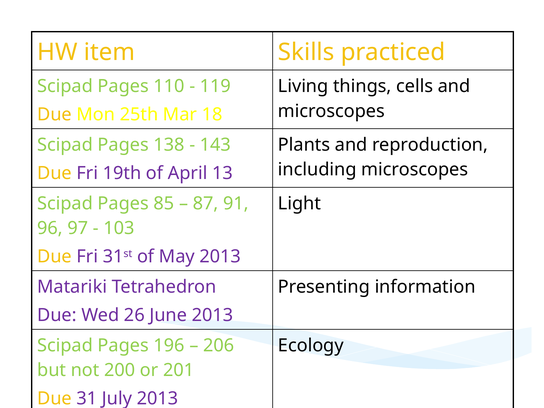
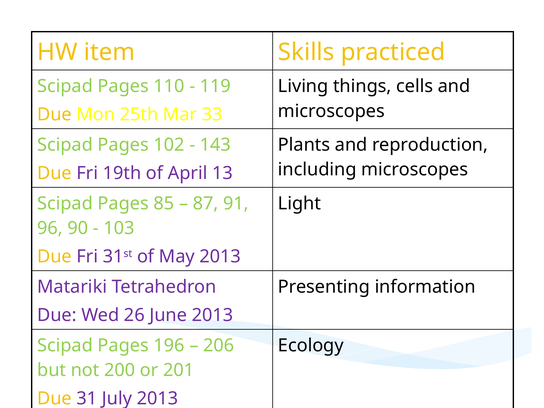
18: 18 -> 33
138: 138 -> 102
97: 97 -> 90
